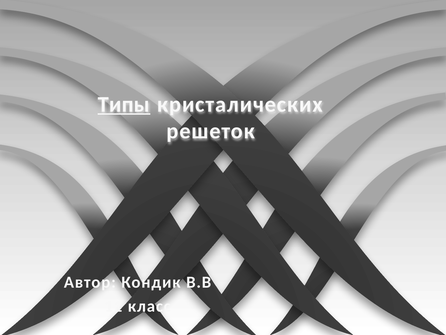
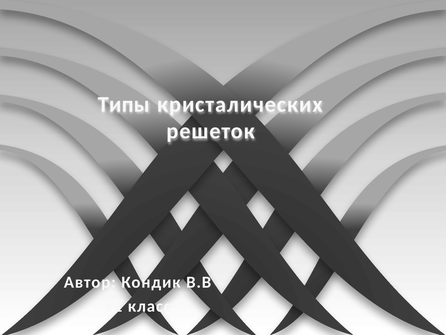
Типы underline: present -> none
